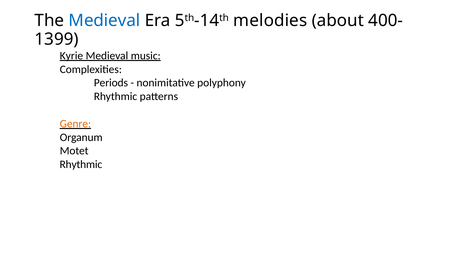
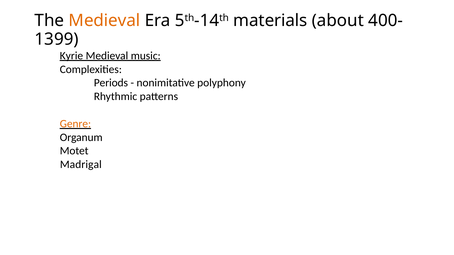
Medieval at (104, 21) colour: blue -> orange
melodies: melodies -> materials
Rhythmic at (81, 165): Rhythmic -> Madrigal
